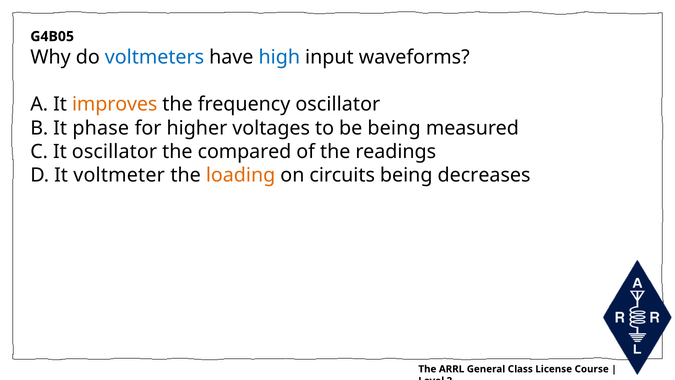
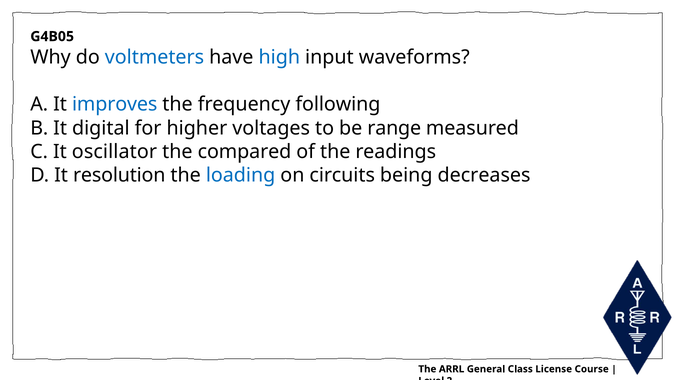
improves colour: orange -> blue
frequency oscillator: oscillator -> following
phase: phase -> digital
be being: being -> range
voltmeter: voltmeter -> resolution
loading colour: orange -> blue
